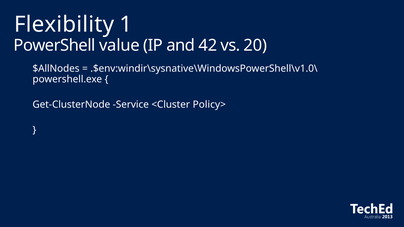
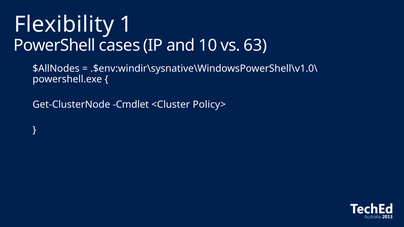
value: value -> cases
42: 42 -> 10
20: 20 -> 63
Service: Service -> Cmdlet
